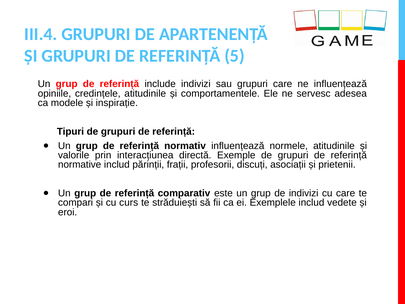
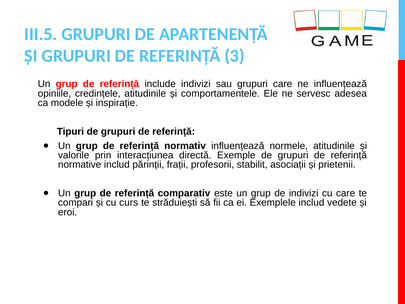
III.4: III.4 -> III.5
5: 5 -> 3
discuți: discuți -> stabilit
